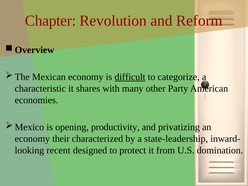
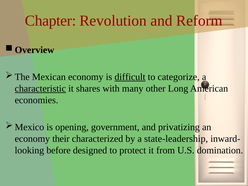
characteristic underline: none -> present
Party: Party -> Long
productivity: productivity -> government
recent: recent -> before
